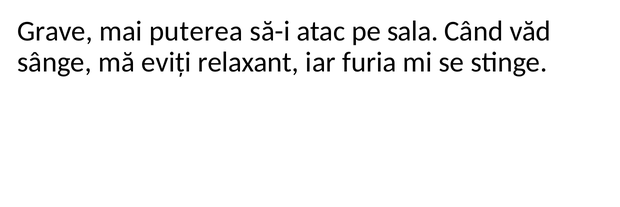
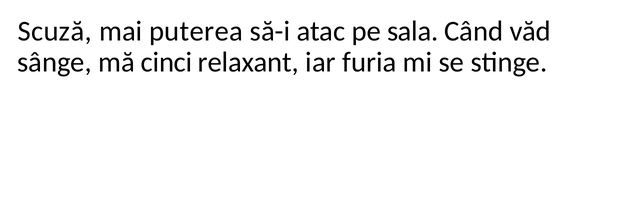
Grave: Grave -> Scuză
eviți: eviți -> cinci
